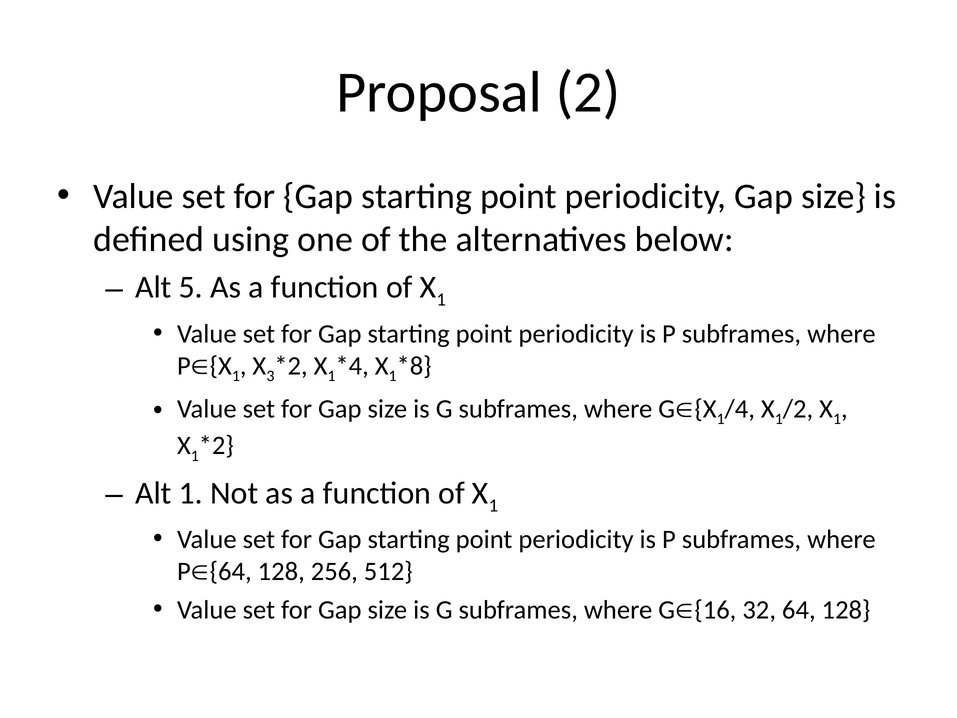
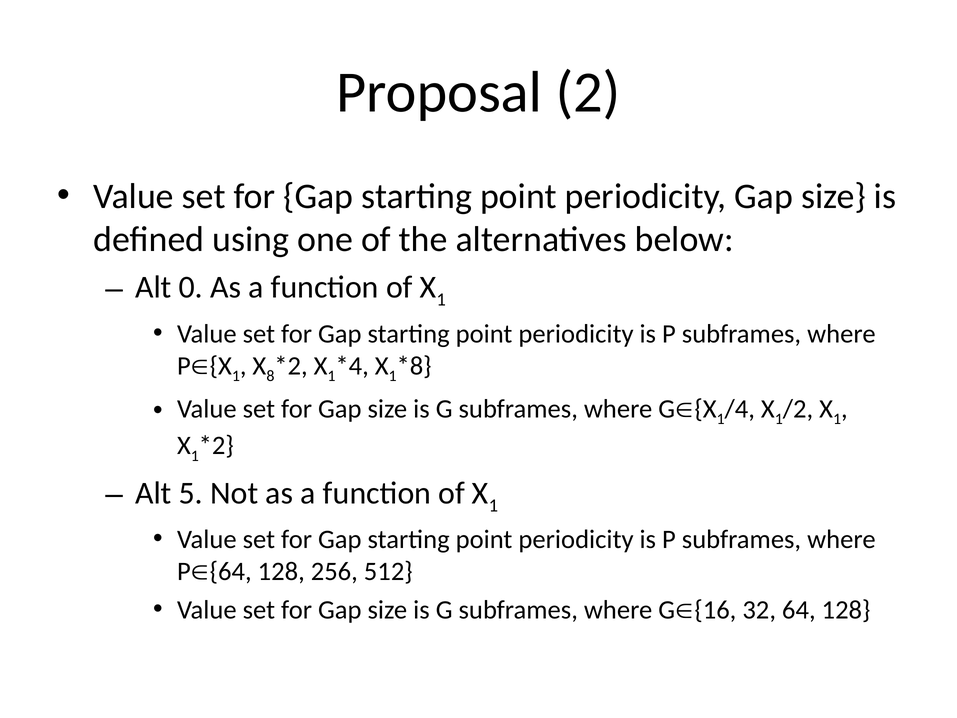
5: 5 -> 0
3: 3 -> 8
Alt 1: 1 -> 5
